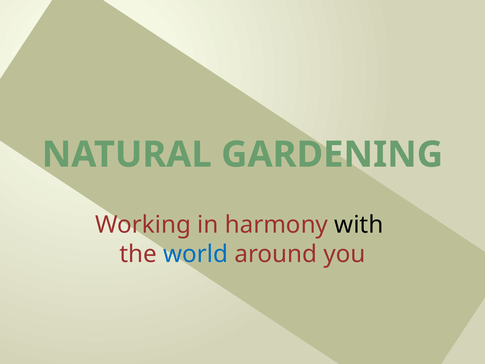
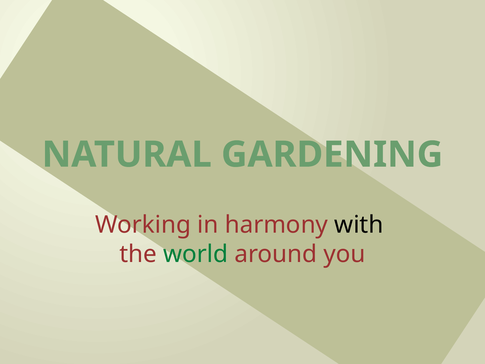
world colour: blue -> green
